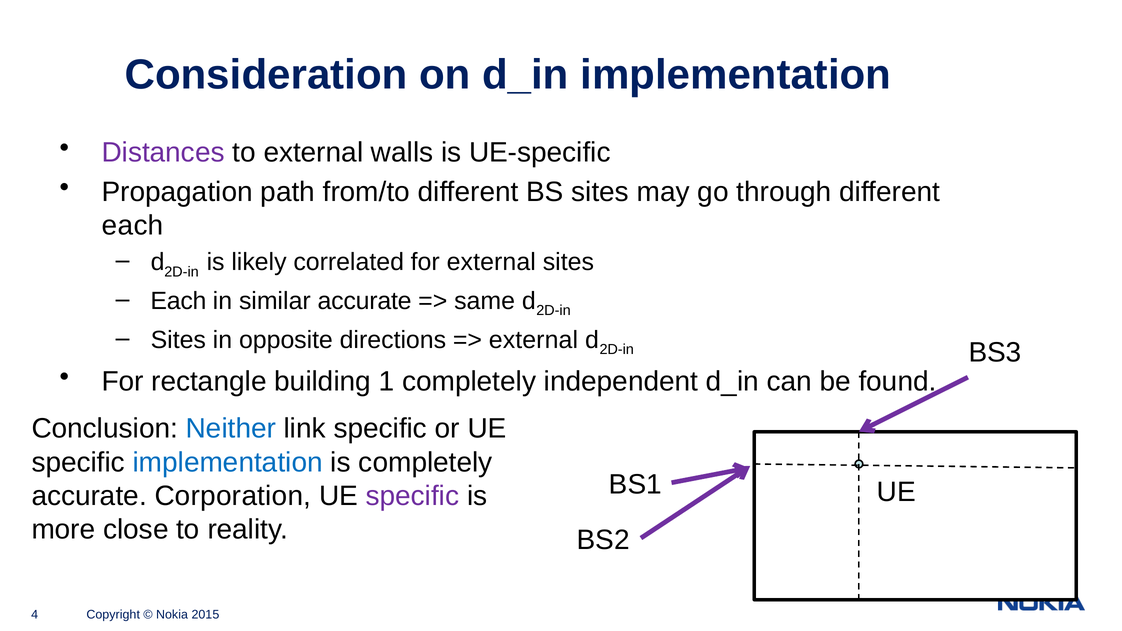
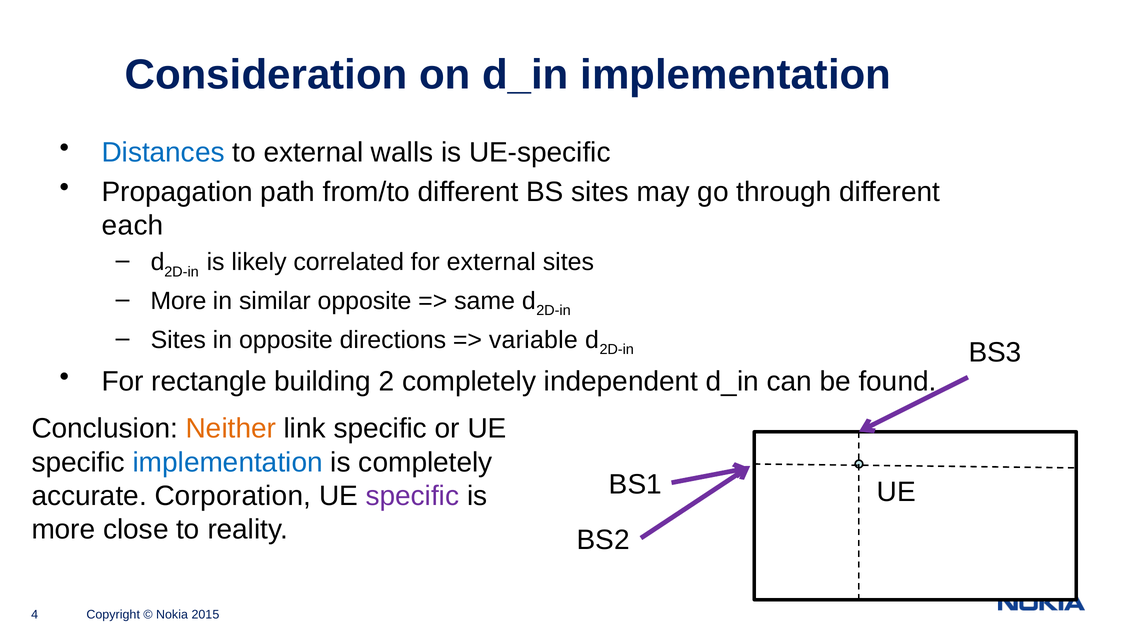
Distances colour: purple -> blue
Each at (178, 301): Each -> More
similar accurate: accurate -> opposite
external at (533, 340): external -> variable
1: 1 -> 2
Neither colour: blue -> orange
